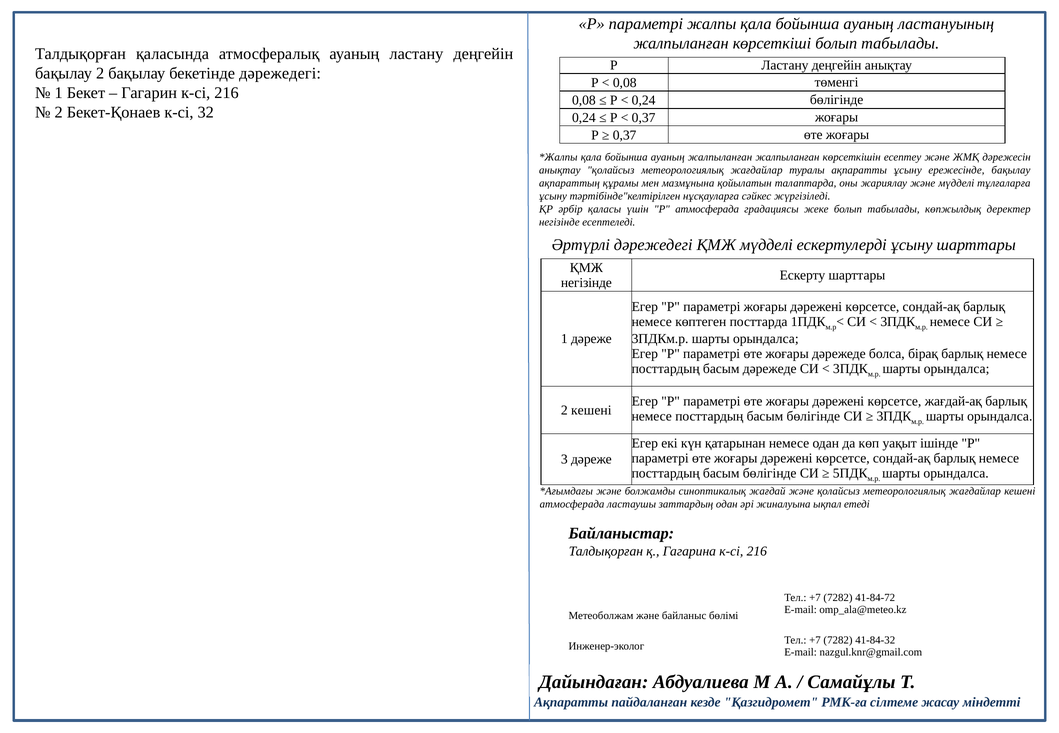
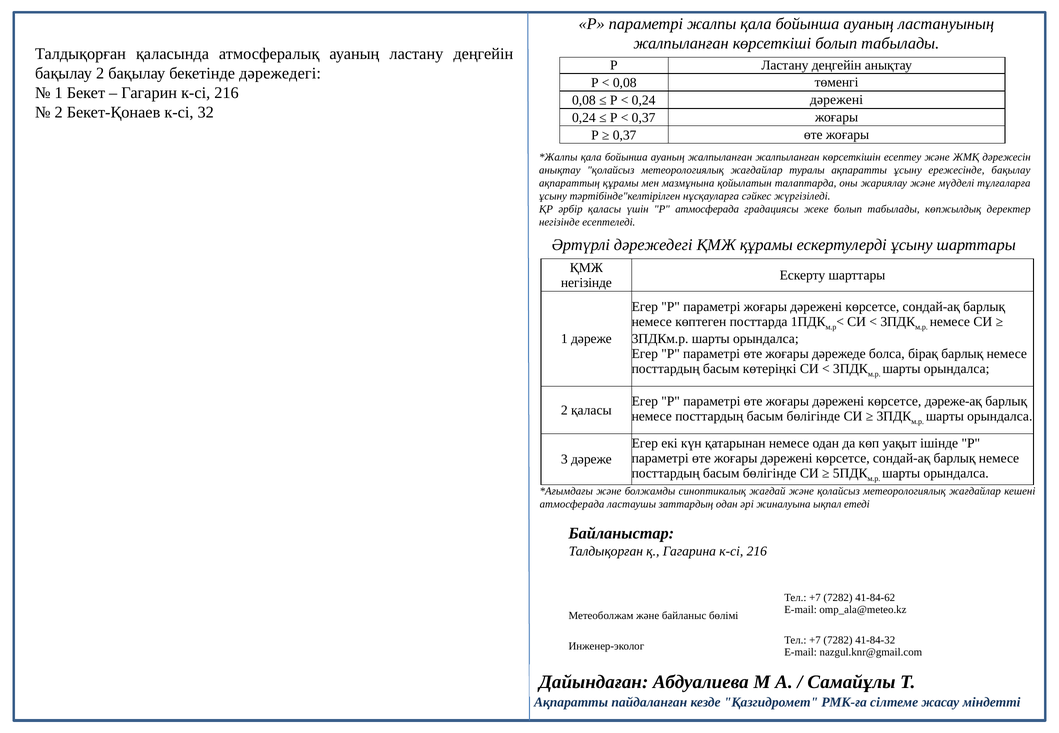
0,24 бөлігінде: бөлігінде -> дәрежені
ҚМЖ мүдделі: мүдделі -> құрамы
басым дәрежеде: дәрежеде -> көтеріңкі
жағдай-ақ: жағдай-ақ -> дәреже-ақ
2 кешені: кешені -> қаласы
41-84-72: 41-84-72 -> 41-84-62
